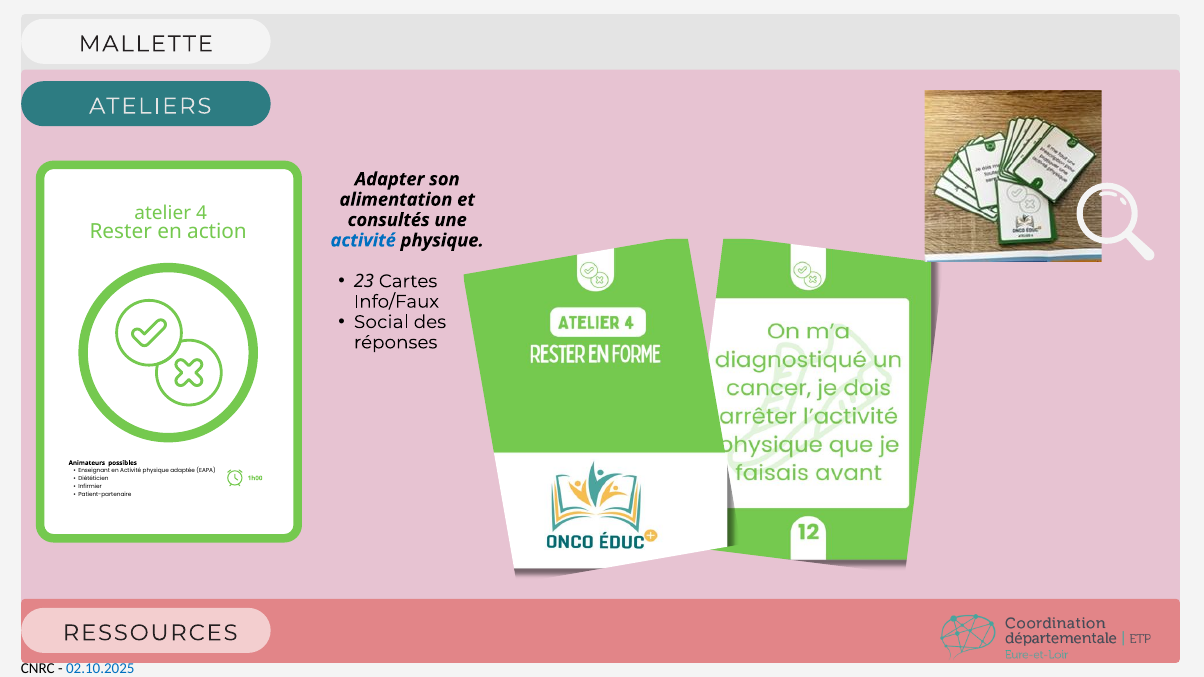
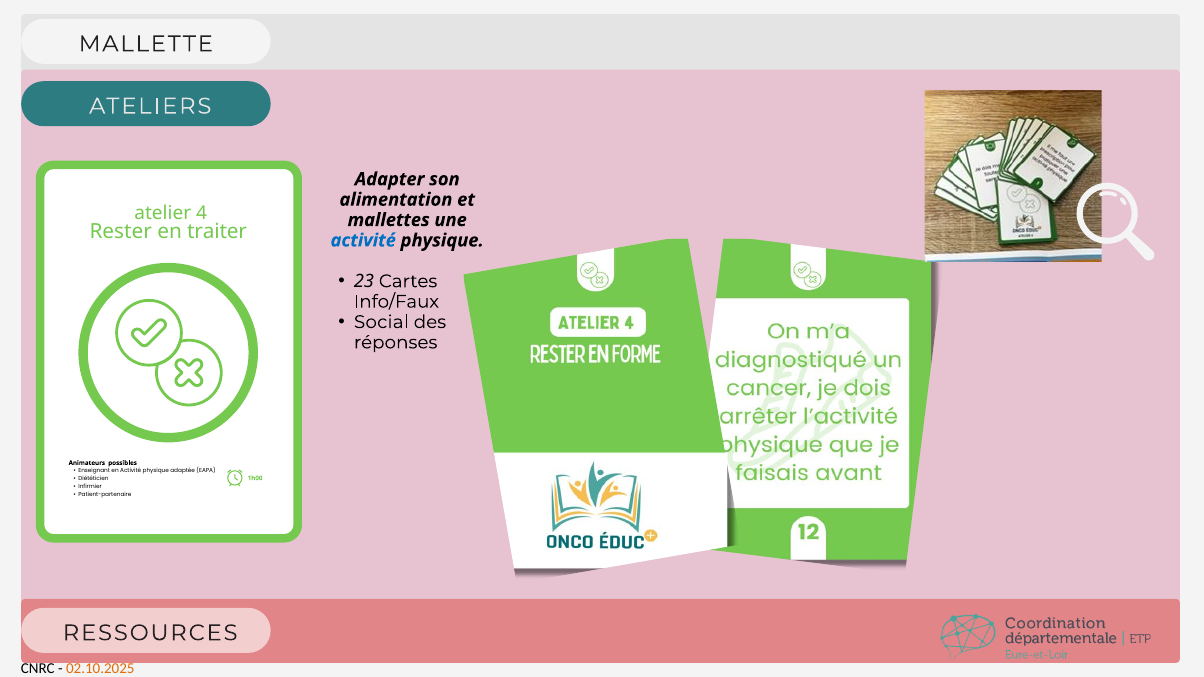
consultés: consultés -> mallettes
action: action -> traiter
02.10.2025 colour: blue -> orange
